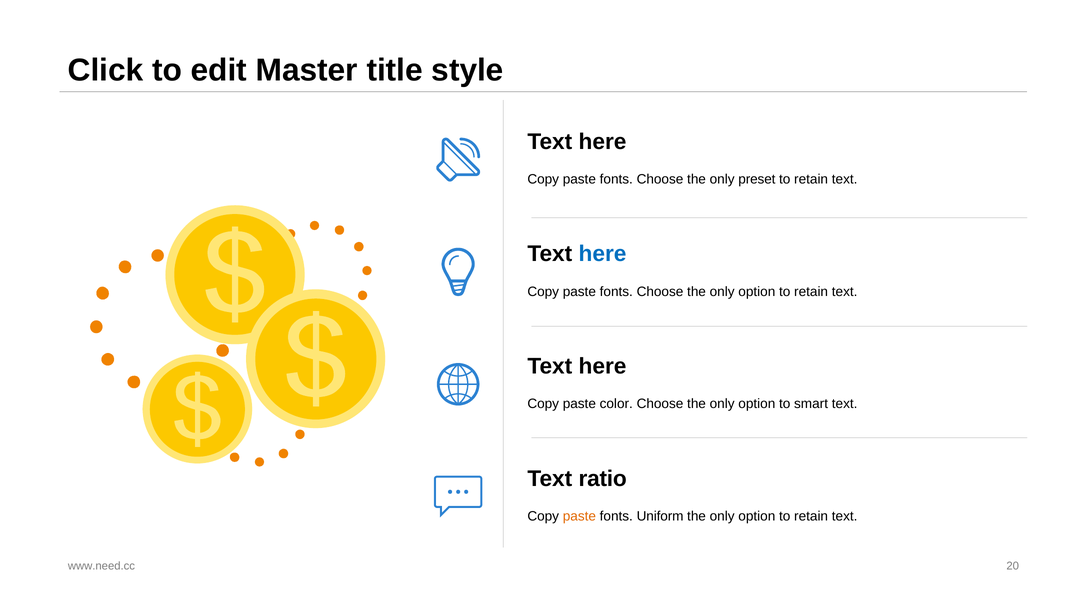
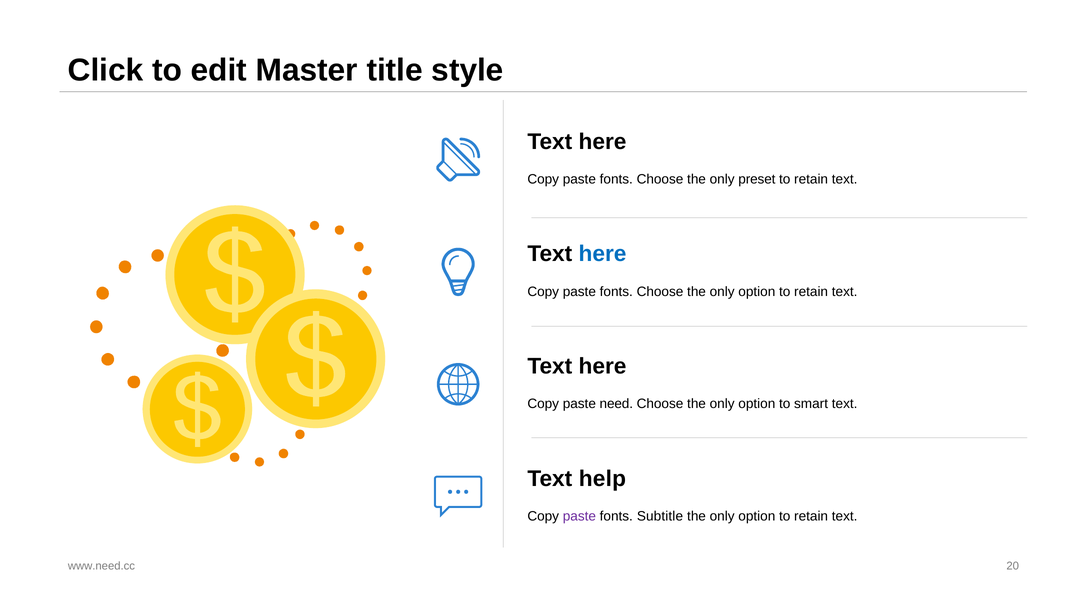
color: color -> need
ratio: ratio -> help
paste at (579, 517) colour: orange -> purple
Uniform: Uniform -> Subtitle
